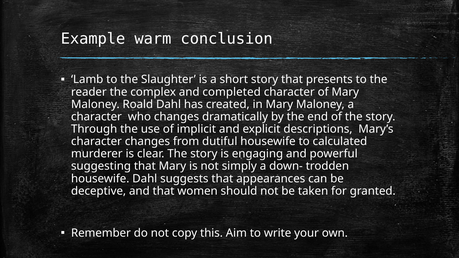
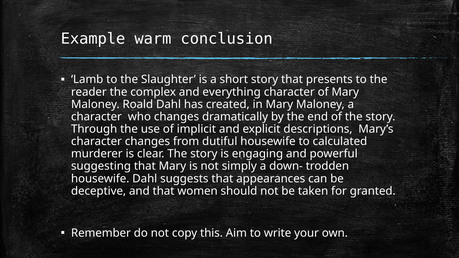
completed: completed -> everything
